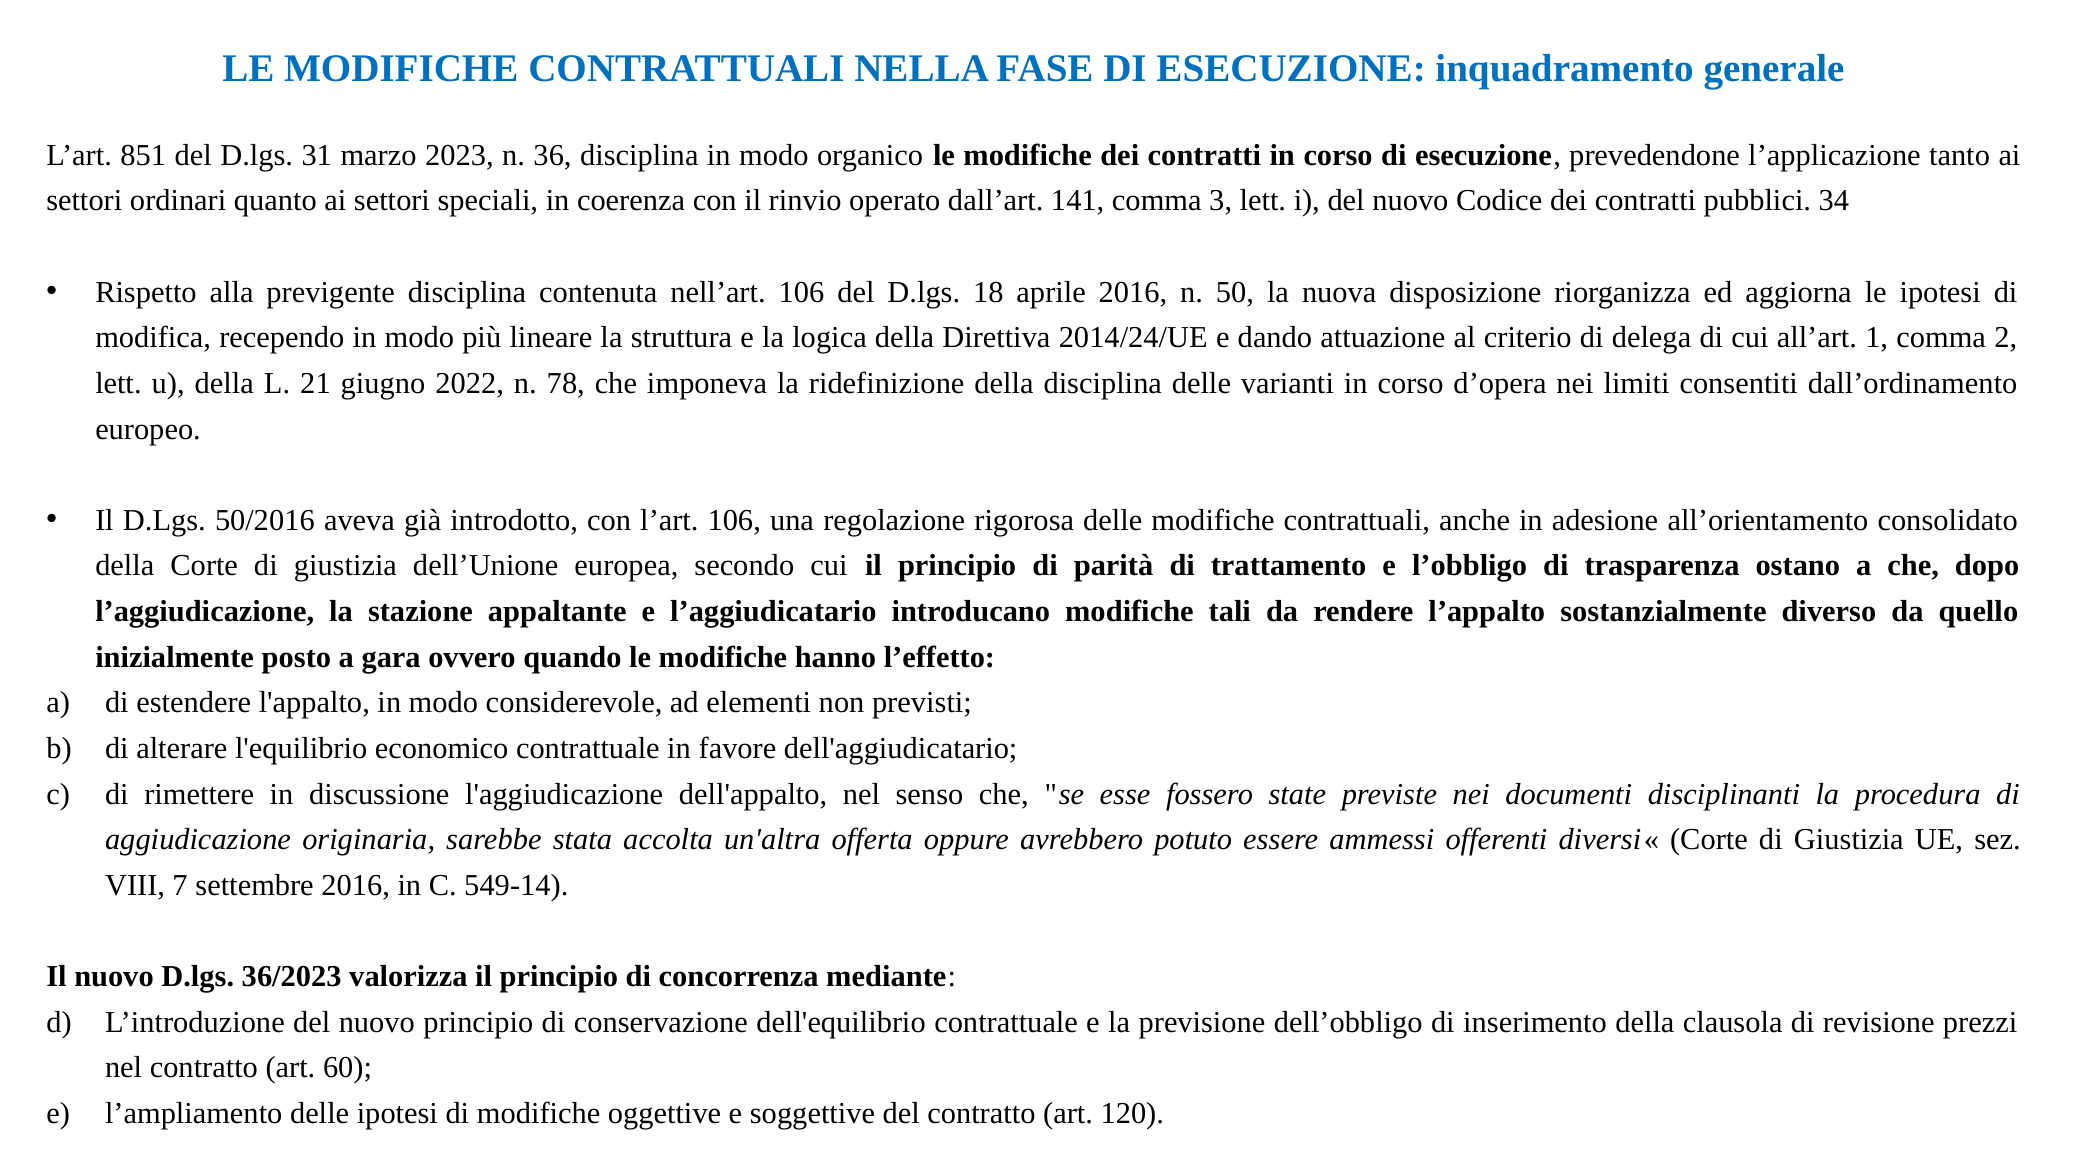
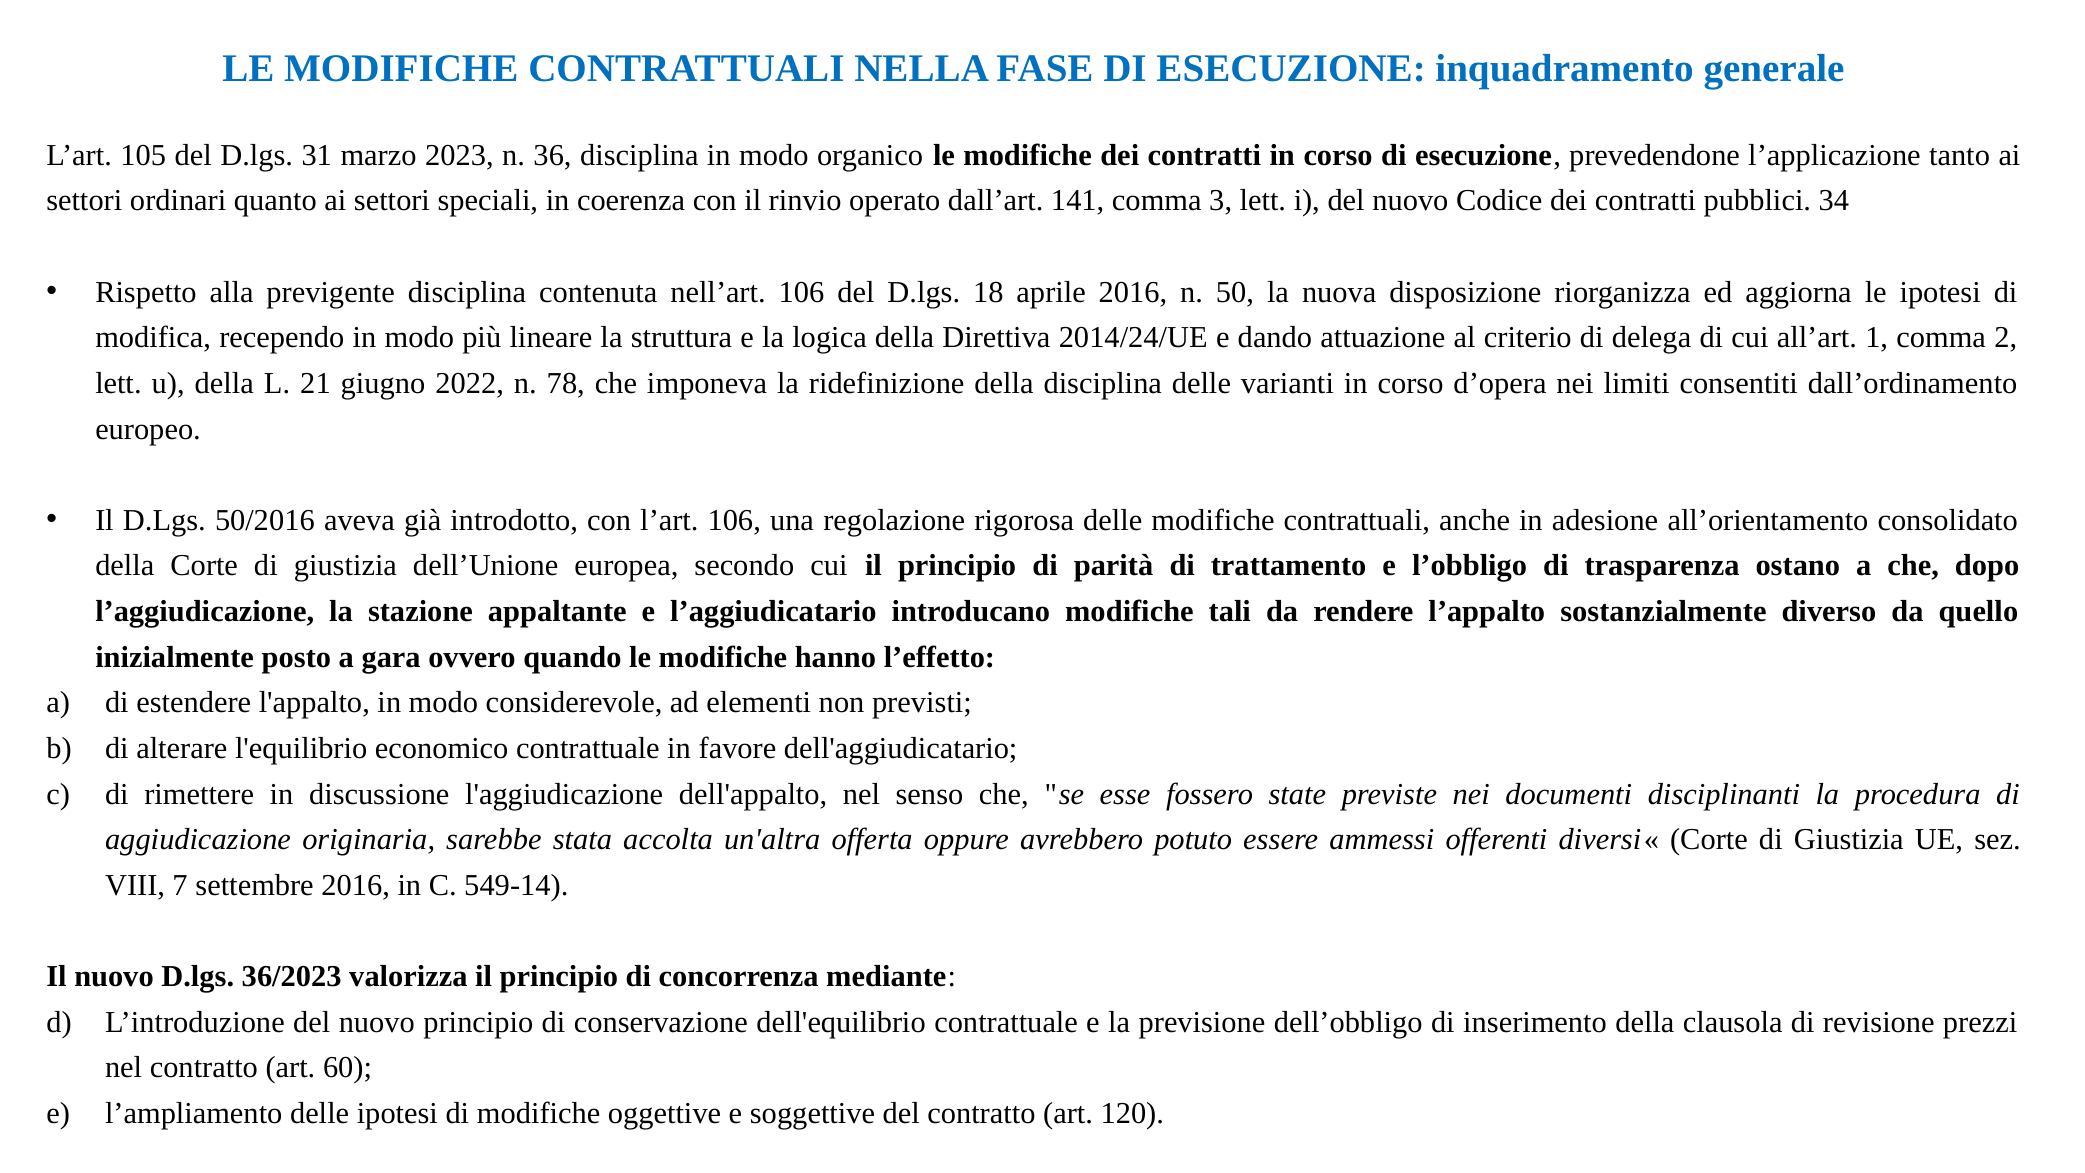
851: 851 -> 105
